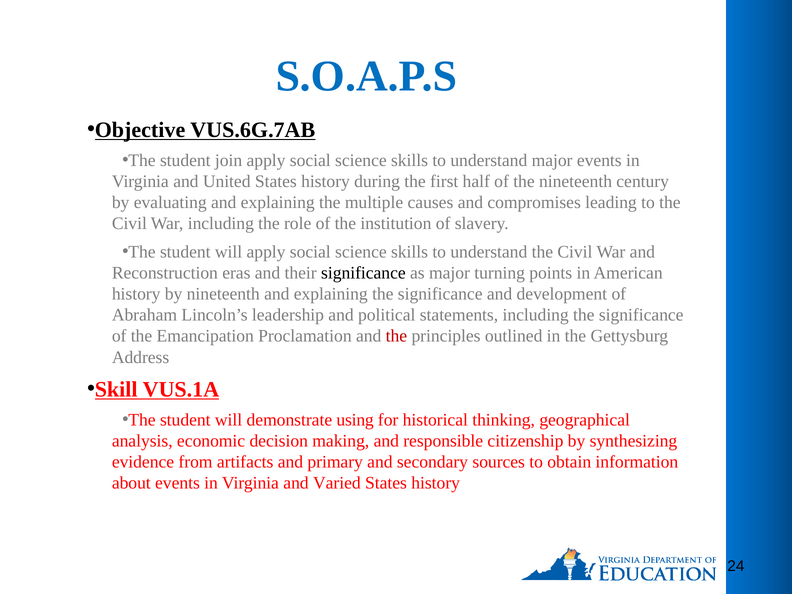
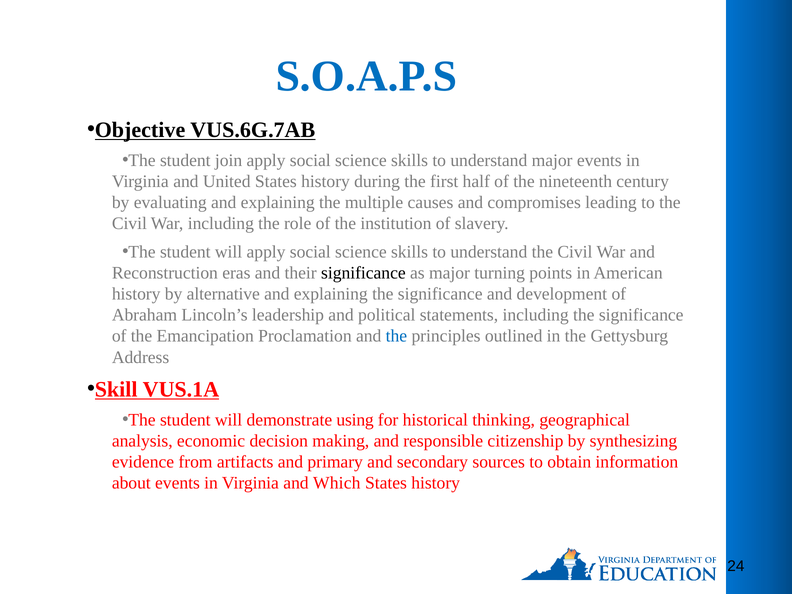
by nineteenth: nineteenth -> alternative
the at (396, 336) colour: red -> blue
Varied: Varied -> Which
